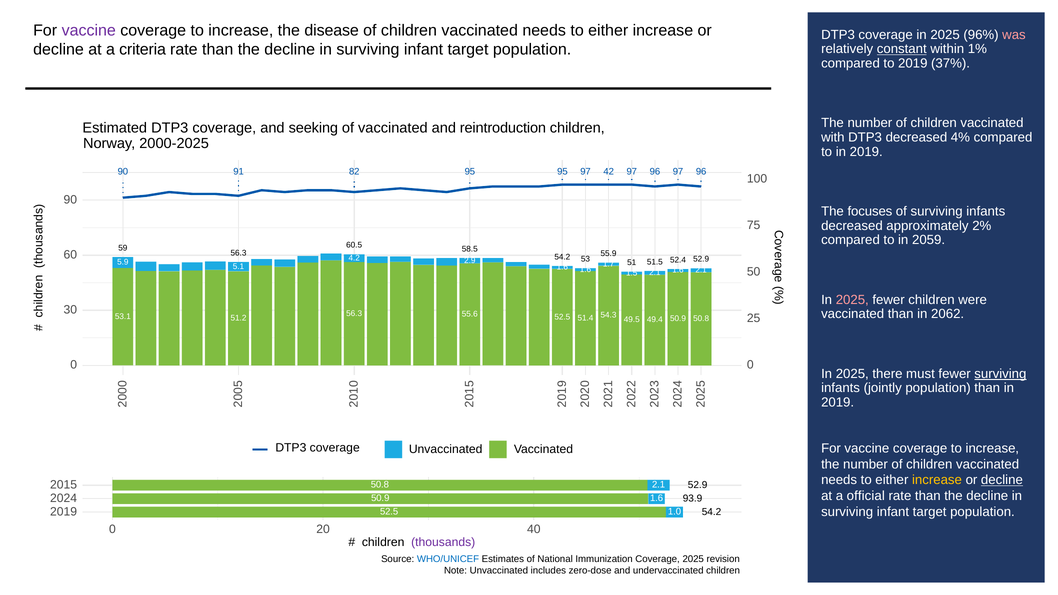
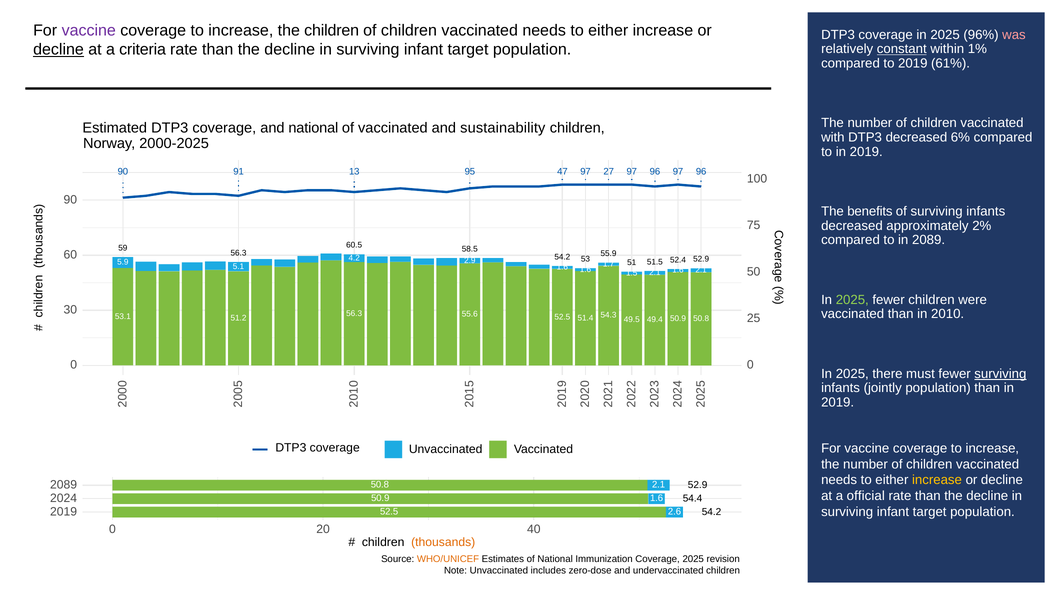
the disease: disease -> children
decline at (59, 50) underline: none -> present
37%: 37% -> 61%
and seeking: seeking -> national
reintroduction: reintroduction -> sustainability
4%: 4% -> 6%
82: 82 -> 13
95 95: 95 -> 47
42: 42 -> 27
focuses: focuses -> benefits
in 2059: 2059 -> 2089
2025 at (852, 300) colour: pink -> light green
2062: 2062 -> 2010
decline at (1002, 480) underline: present -> none
2015 at (64, 485): 2015 -> 2089
93.9: 93.9 -> 54.4
1.0: 1.0 -> 2.6
thousands colour: purple -> orange
WHO/UNICEF colour: blue -> orange
